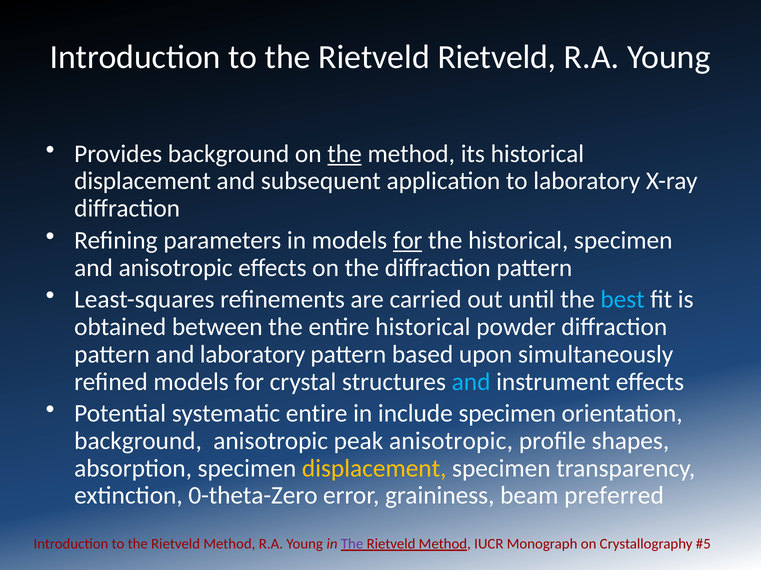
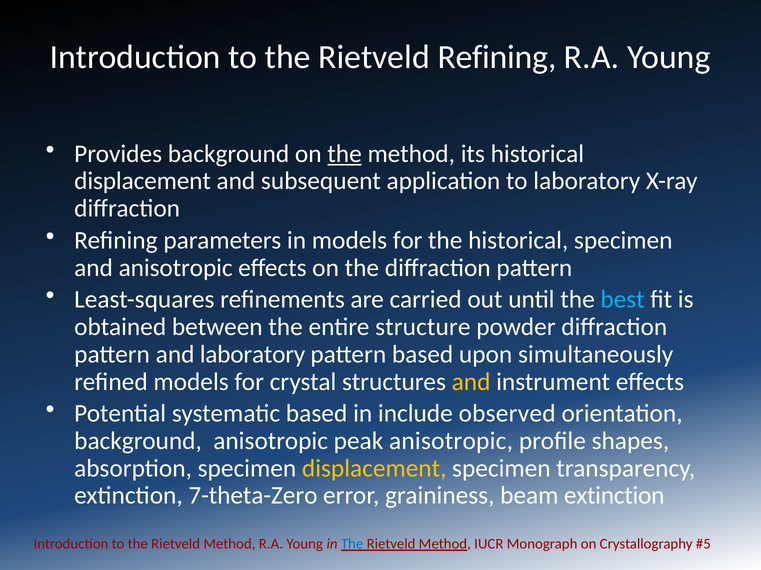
Rietveld Rietveld: Rietveld -> Refining
for at (408, 241) underline: present -> none
entire historical: historical -> structure
and at (471, 382) colour: light blue -> yellow
systematic entire: entire -> based
include specimen: specimen -> observed
0-theta-Zero: 0-theta-Zero -> 7-theta-Zero
beam preferred: preferred -> extinction
The at (352, 544) colour: purple -> blue
